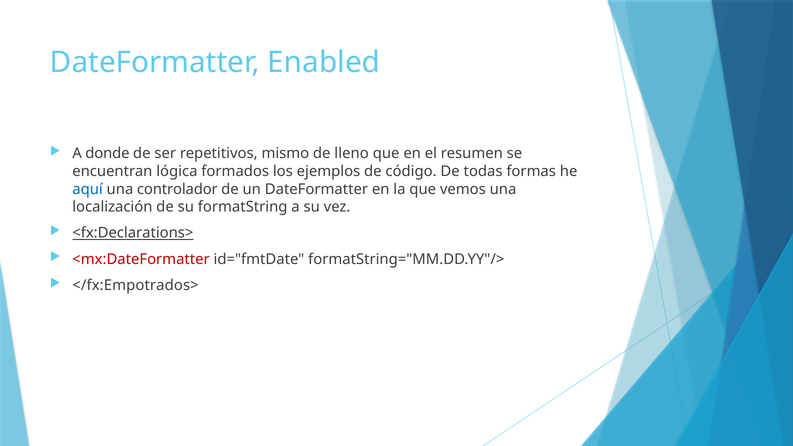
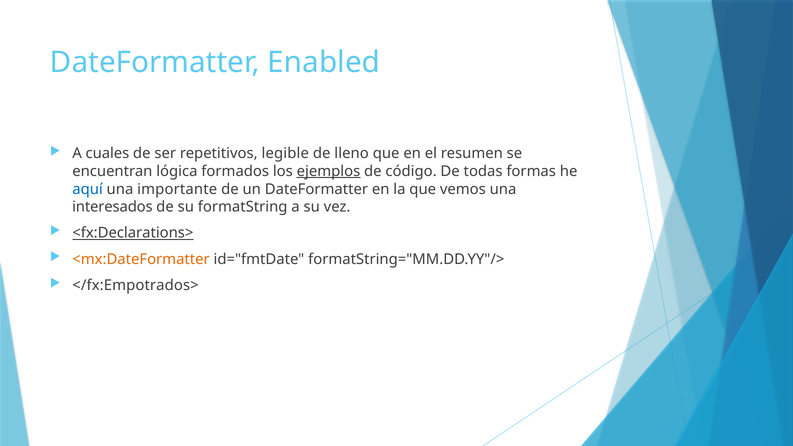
donde: donde -> cuales
mismo: mismo -> legible
ejemplos underline: none -> present
controlador: controlador -> importante
localización: localización -> interesados
<mx:DateFormatter colour: red -> orange
